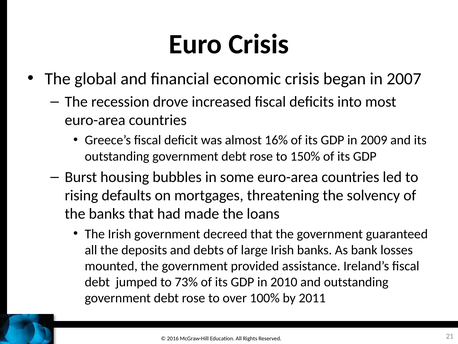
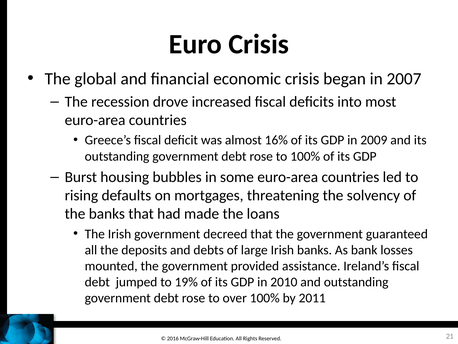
to 150%: 150% -> 100%
73%: 73% -> 19%
